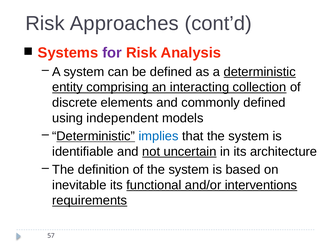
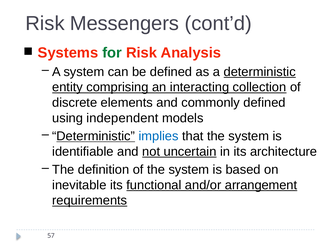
Approaches: Approaches -> Messengers
for colour: purple -> green
interventions: interventions -> arrangement
